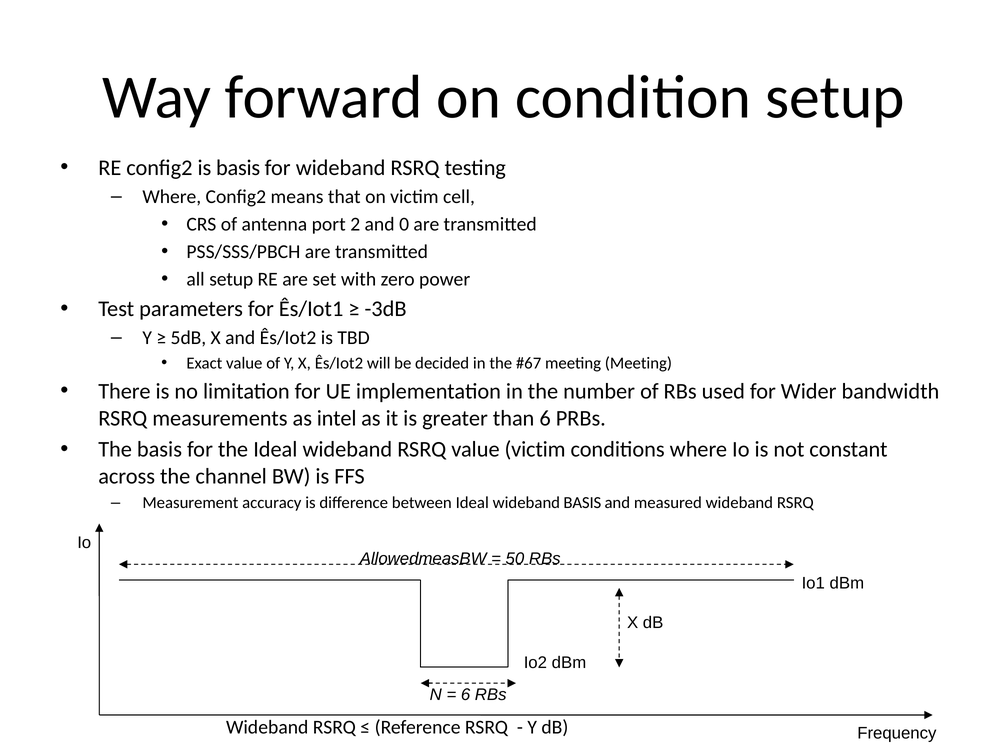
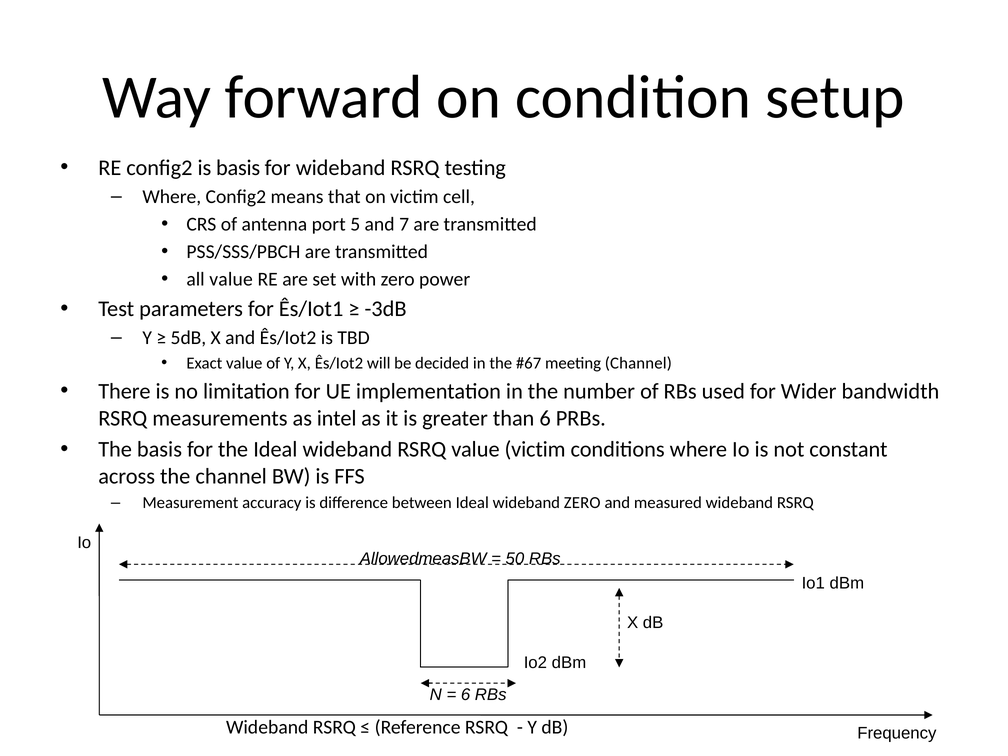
2: 2 -> 5
0: 0 -> 7
all setup: setup -> value
meeting Meeting: Meeting -> Channel
wideband BASIS: BASIS -> ZERO
